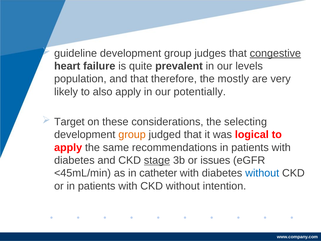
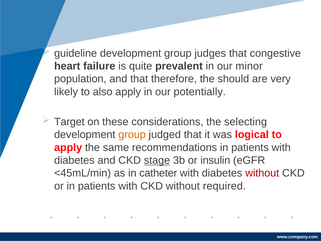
congestive underline: present -> none
levels: levels -> minor
mostly: mostly -> should
issues: issues -> insulin
without at (262, 173) colour: blue -> red
intention: intention -> required
